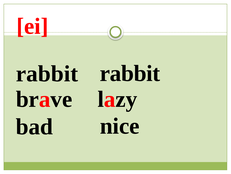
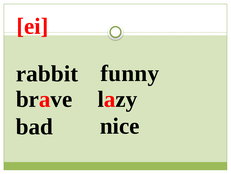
rabbit at (130, 73): rabbit -> funny
